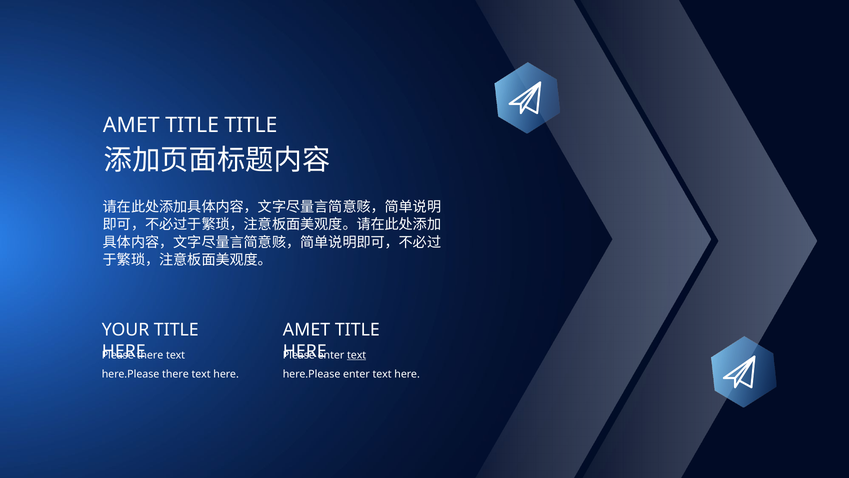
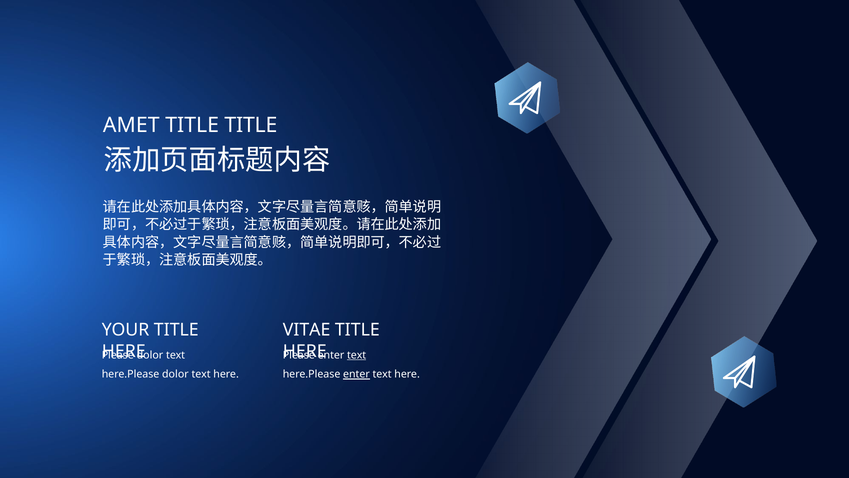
AMET at (307, 330): AMET -> VITAE
there at (150, 355): there -> dolor
here.Please there: there -> dolor
enter at (356, 374) underline: none -> present
